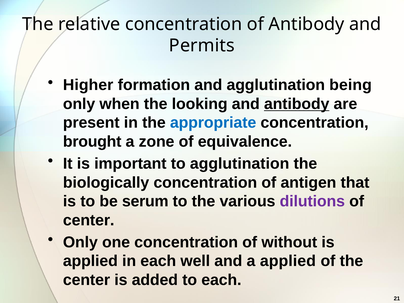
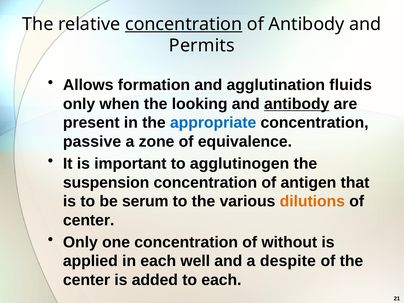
concentration at (184, 24) underline: none -> present
Higher: Higher -> Allows
being: being -> fluids
brought: brought -> passive
to agglutination: agglutination -> agglutinogen
biologically: biologically -> suspension
dilutions colour: purple -> orange
a applied: applied -> despite
